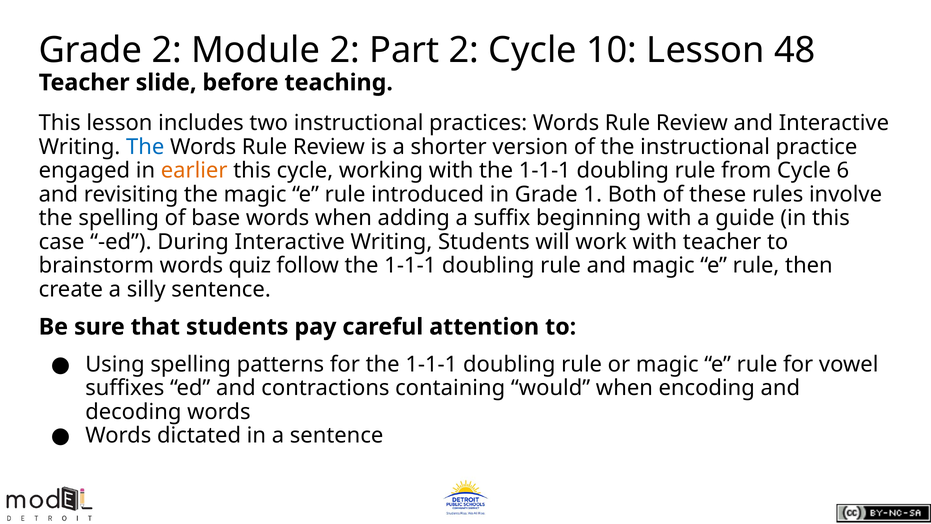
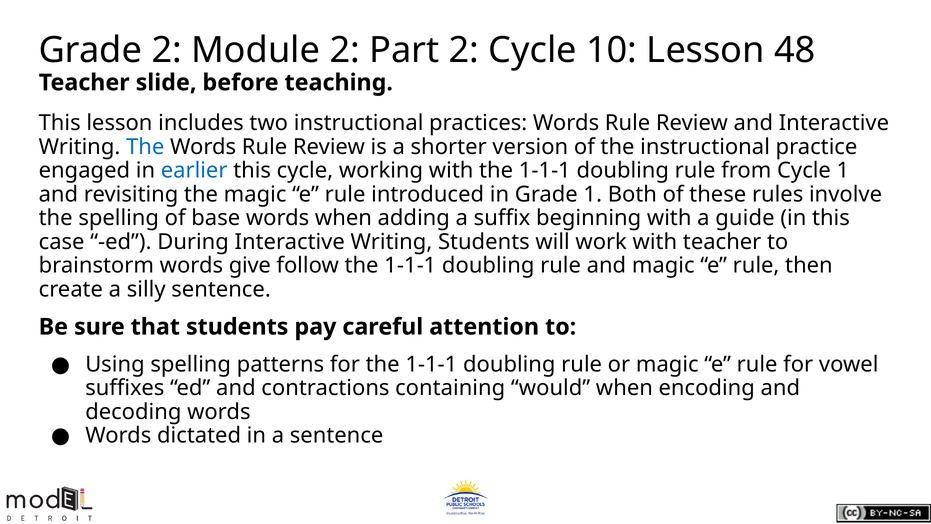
earlier colour: orange -> blue
Cycle 6: 6 -> 1
quiz: quiz -> give
